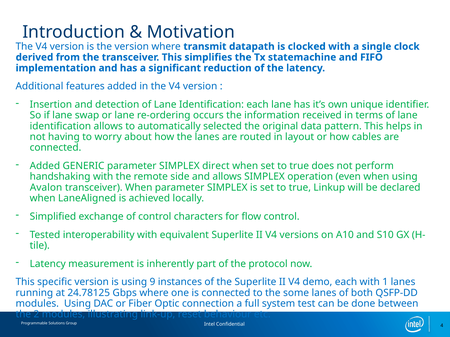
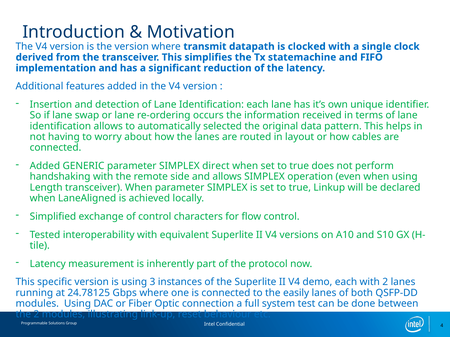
Avalon: Avalon -> Length
9: 9 -> 3
with 1: 1 -> 2
some: some -> easily
